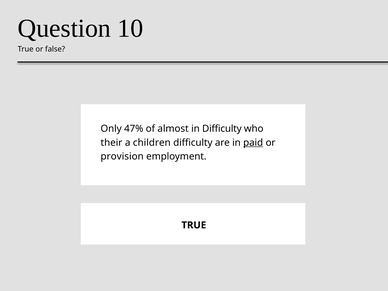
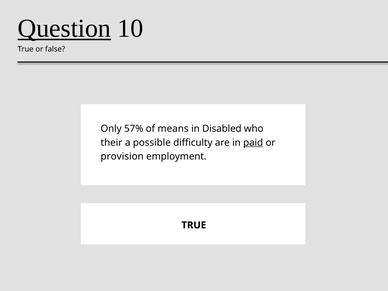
Question underline: none -> present
47%: 47% -> 57%
almost: almost -> means
in Difficulty: Difficulty -> Disabled
children: children -> possible
